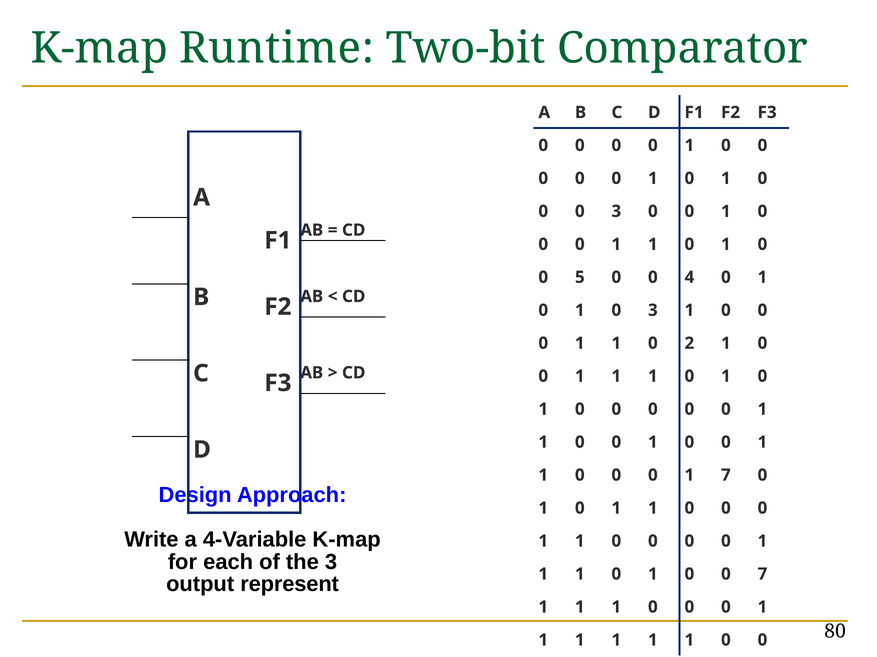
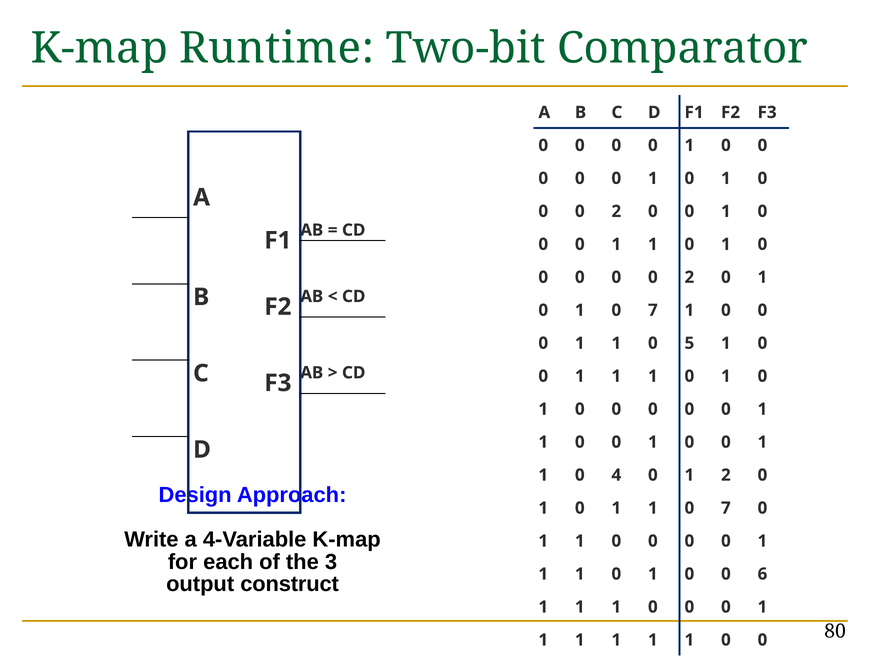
3 at (616, 212): 3 -> 2
5 at (580, 278): 5 -> 0
4 at (689, 278): 4 -> 2
0 1 0 3: 3 -> 7
2: 2 -> 5
0 at (616, 476): 0 -> 4
1 7: 7 -> 2
0 at (726, 509): 0 -> 7
0 7: 7 -> 6
represent: represent -> construct
